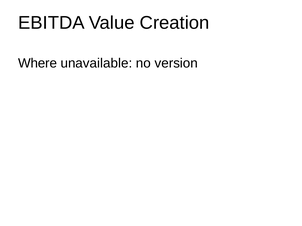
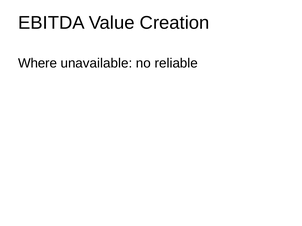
version: version -> reliable
